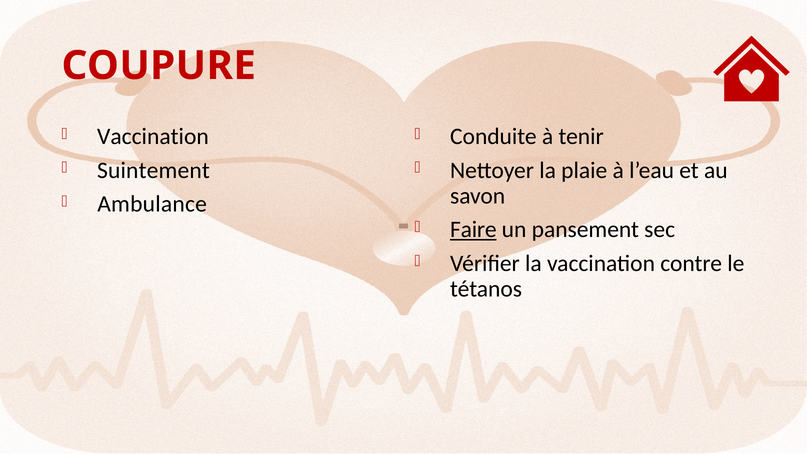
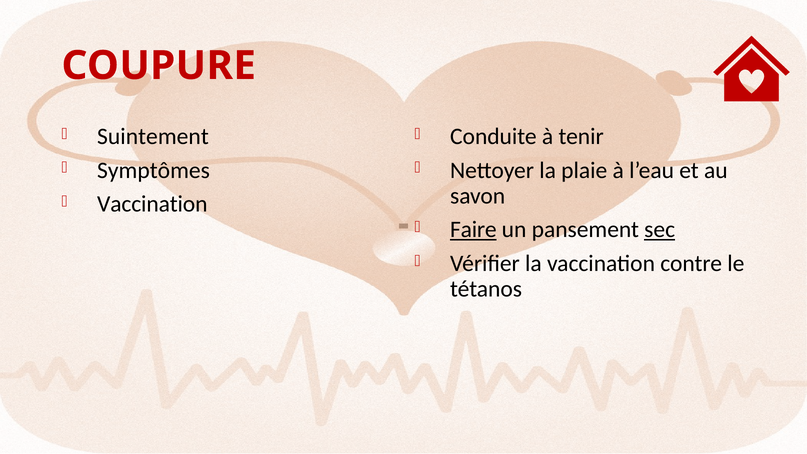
Vaccination at (153, 136): Vaccination -> Suintement
Suintement: Suintement -> Symptômes
Ambulance at (152, 204): Ambulance -> Vaccination
sec underline: none -> present
